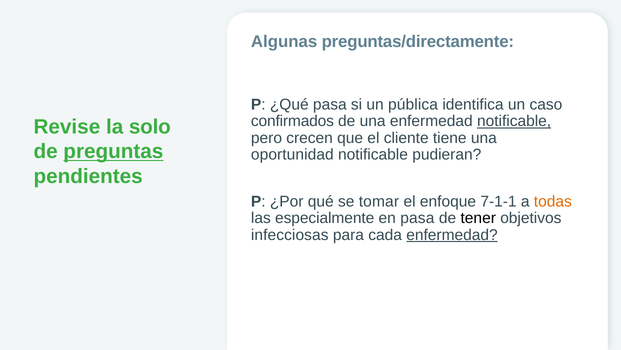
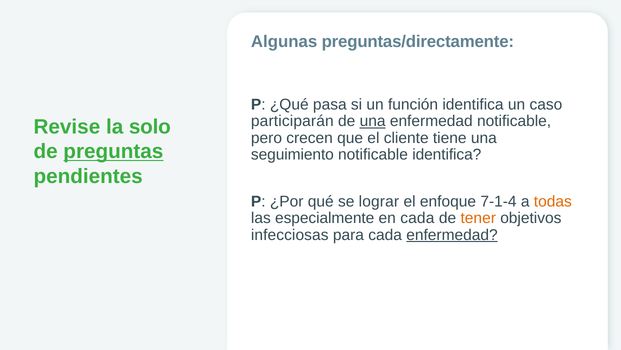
pública: pública -> función
confirmados: confirmados -> participarán
una at (373, 121) underline: none -> present
notificable at (514, 121) underline: present -> none
oportunidad: oportunidad -> seguimiento
notificable pudieran: pudieran -> identifica
tomar: tomar -> lograr
7-1-1: 7-1-1 -> 7-1-4
en pasa: pasa -> cada
tener colour: black -> orange
